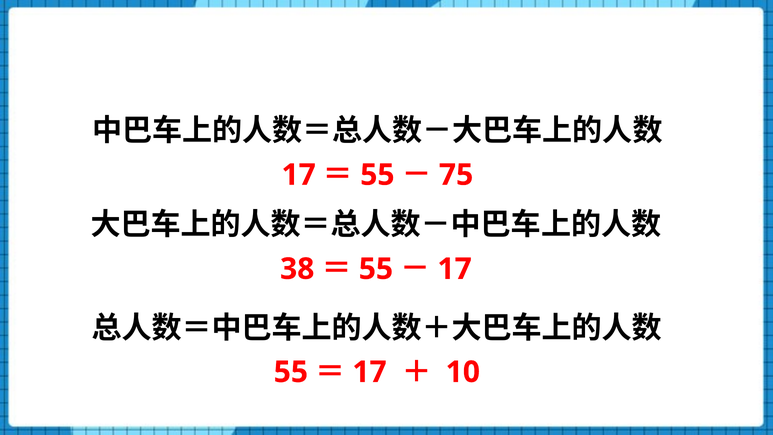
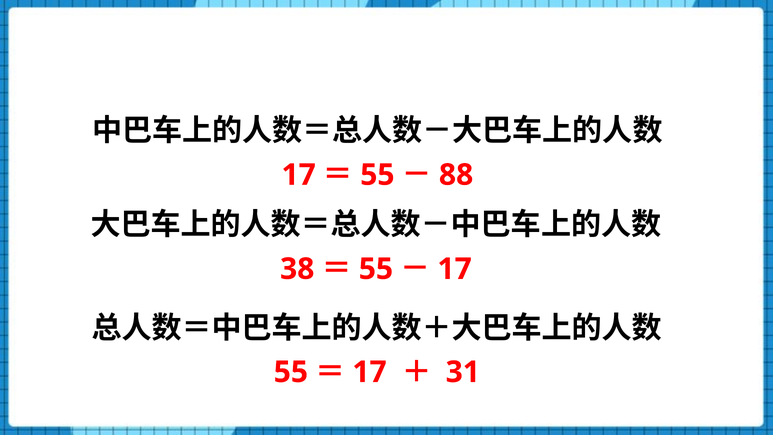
75: 75 -> 88
10: 10 -> 31
